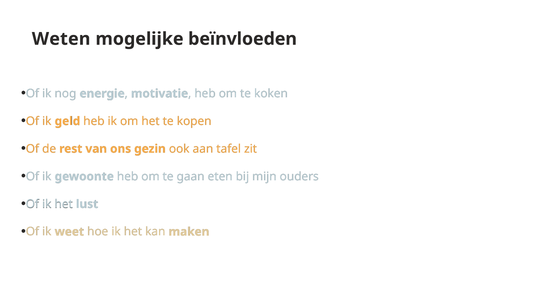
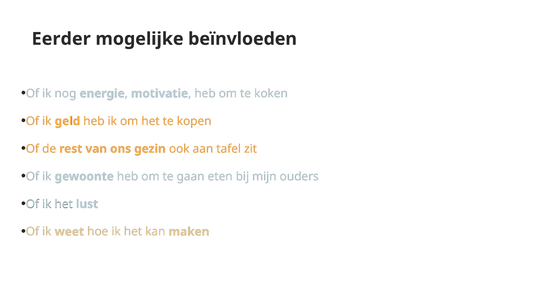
Weten: Weten -> Eerder
